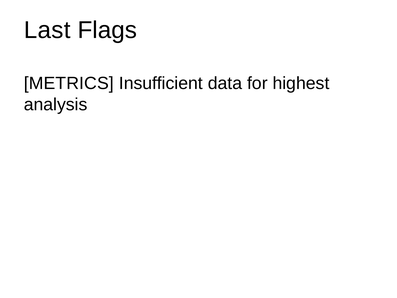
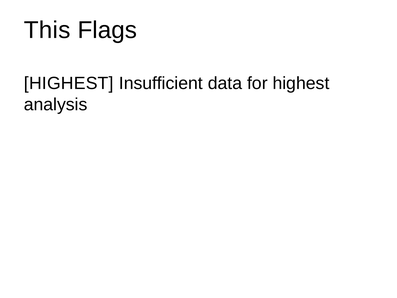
Last: Last -> This
METRICS at (69, 83): METRICS -> HIGHEST
